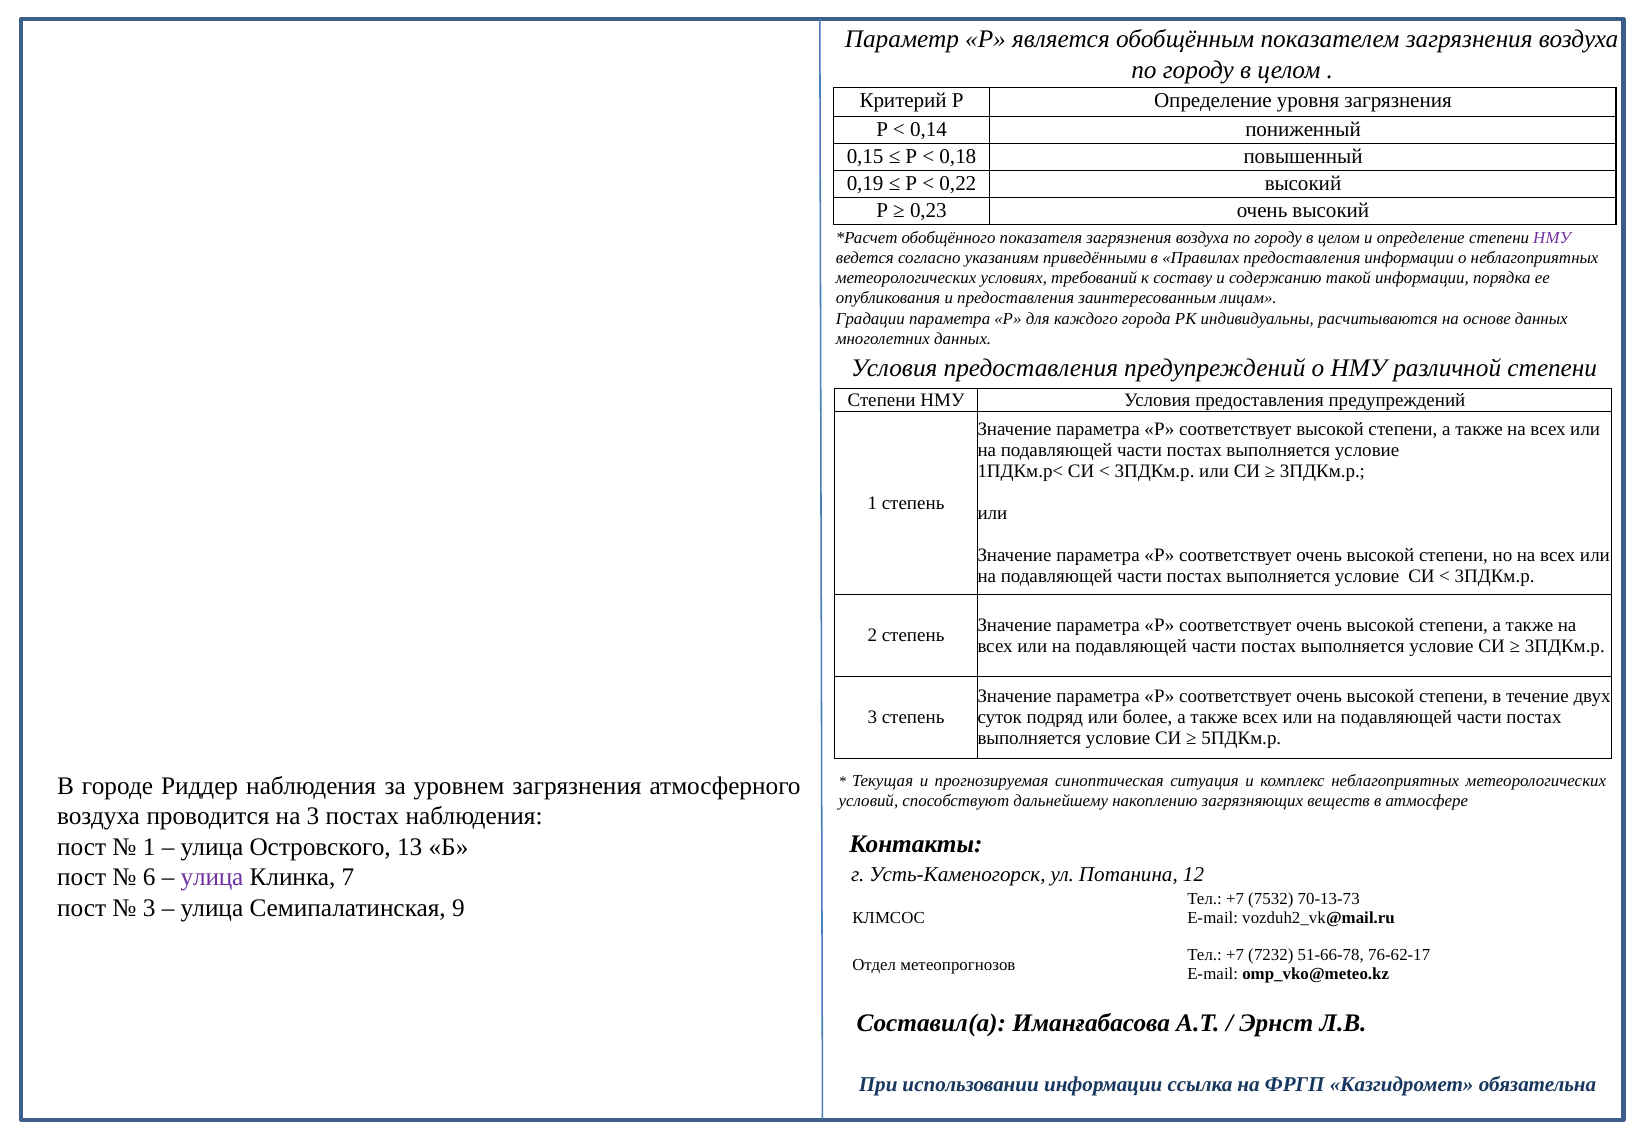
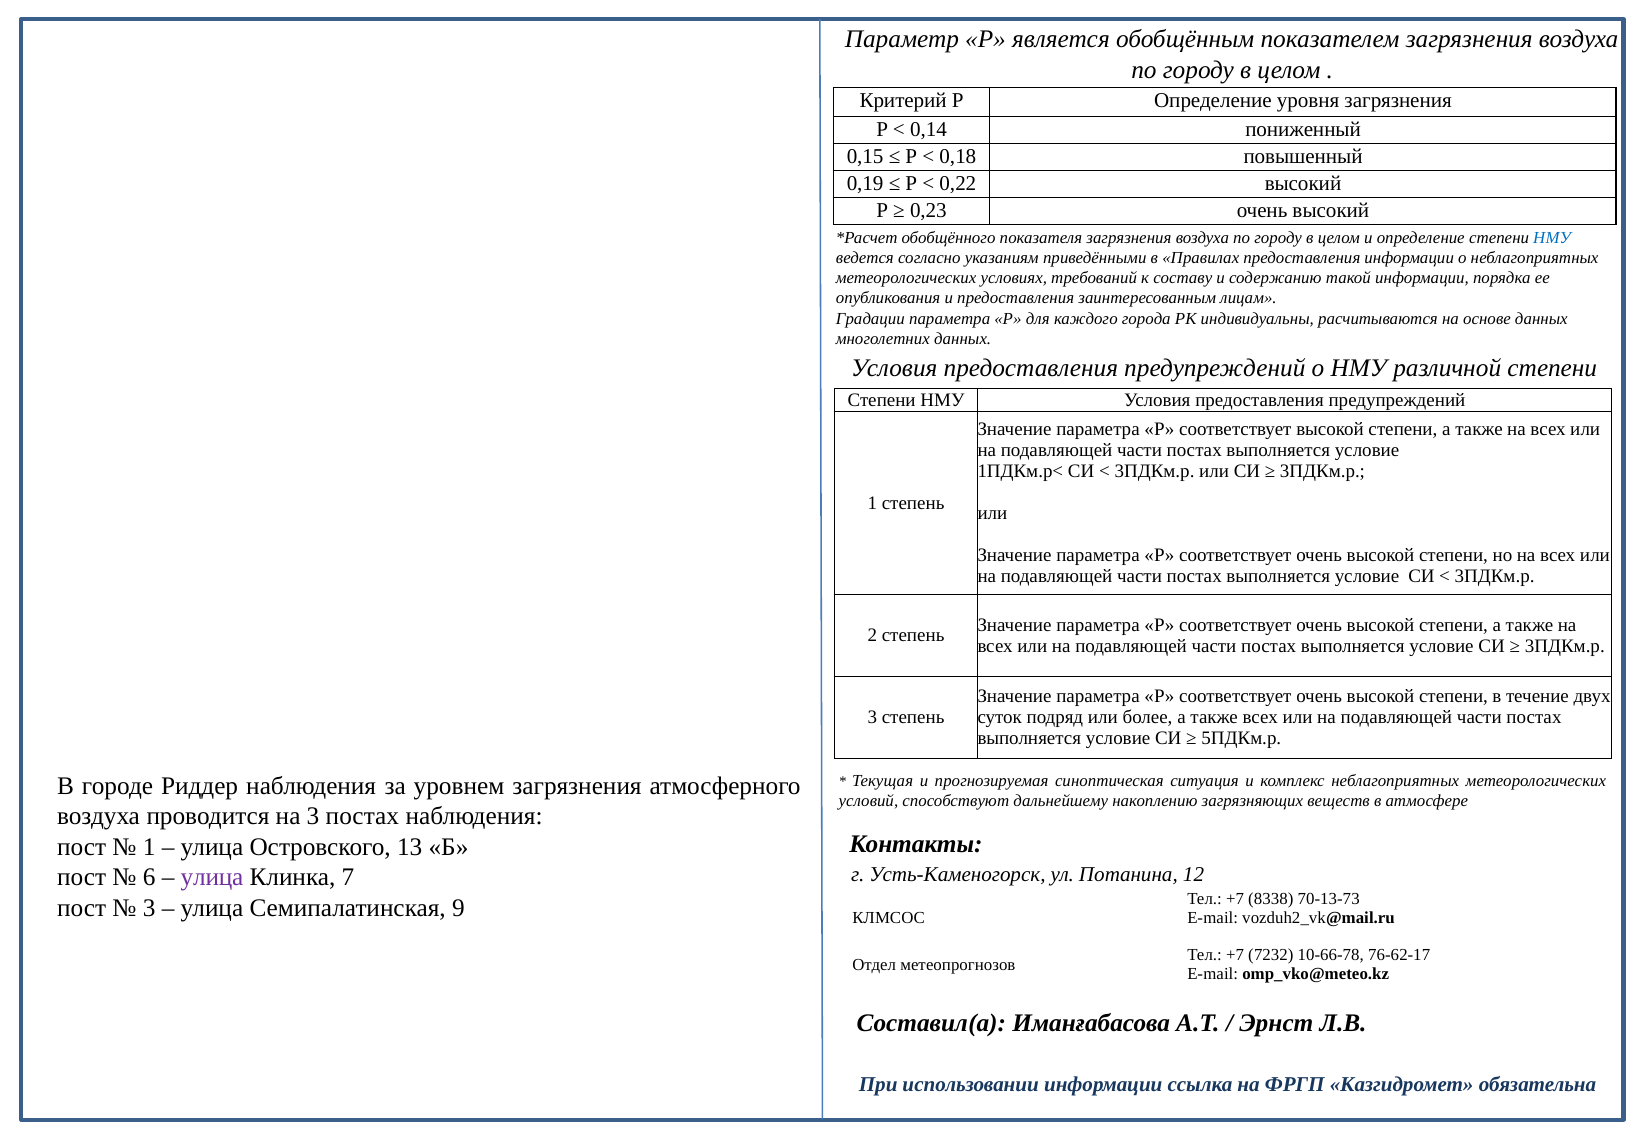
НМУ at (1552, 238) colour: purple -> blue
7532: 7532 -> 8338
51-66-78: 51-66-78 -> 10-66-78
